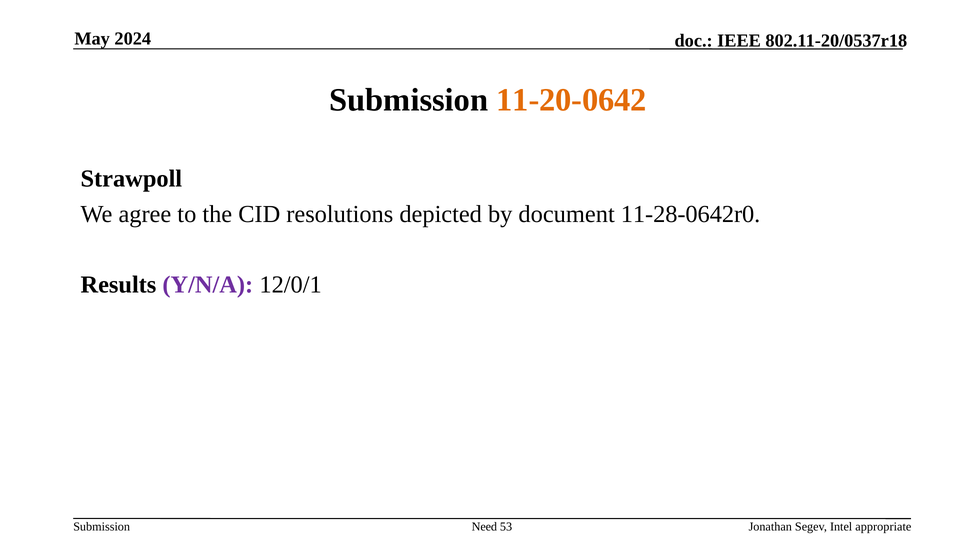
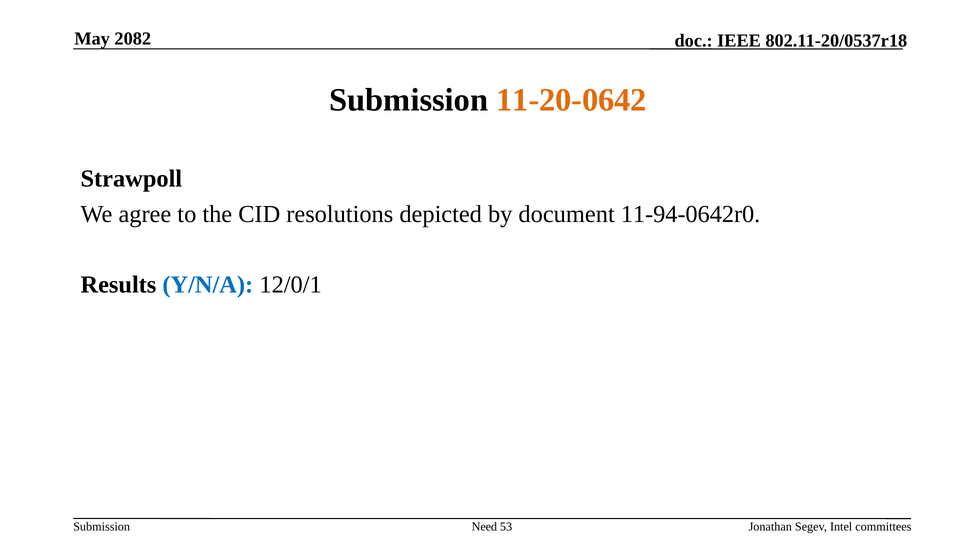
2024: 2024 -> 2082
11-28-0642r0: 11-28-0642r0 -> 11-94-0642r0
Y/N/A colour: purple -> blue
appropriate: appropriate -> committees
